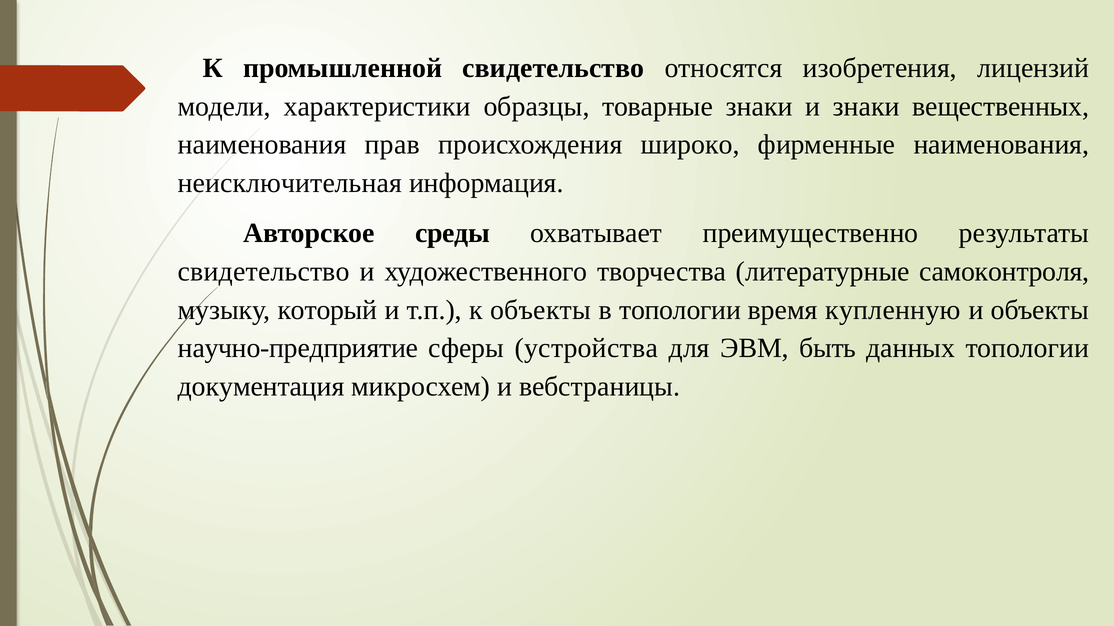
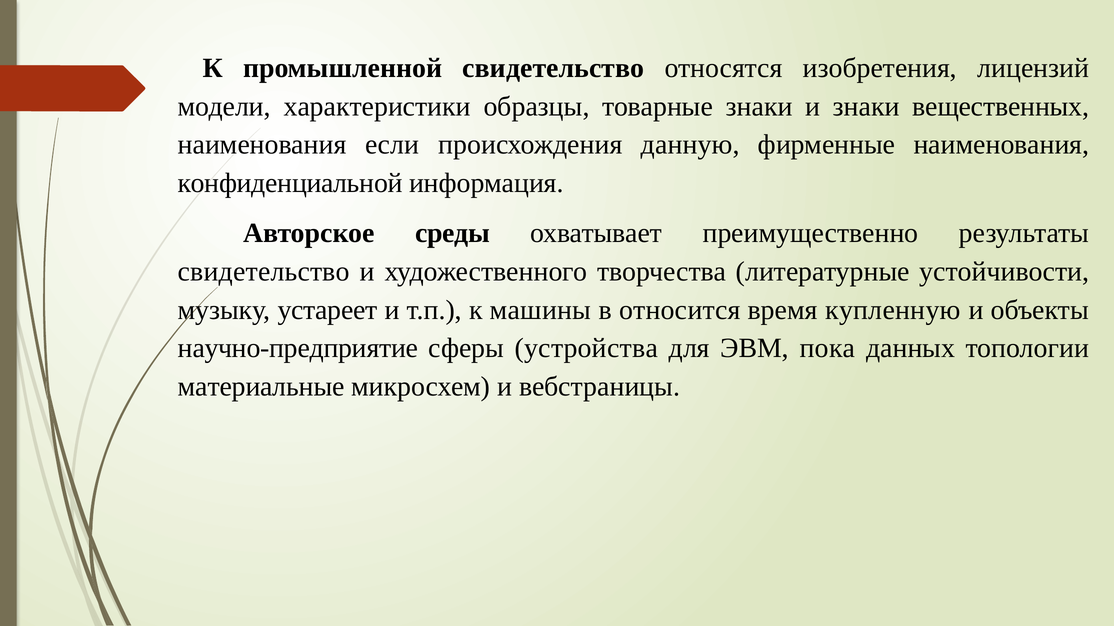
прав: прав -> если
широко: широко -> данную
неисключительная: неисключительная -> конфиденциальной
самоконтроля: самоконтроля -> устойчивости
который: который -> устареет
к объекты: объекты -> машины
в топологии: топологии -> относится
быть: быть -> пока
документация: документация -> материальные
